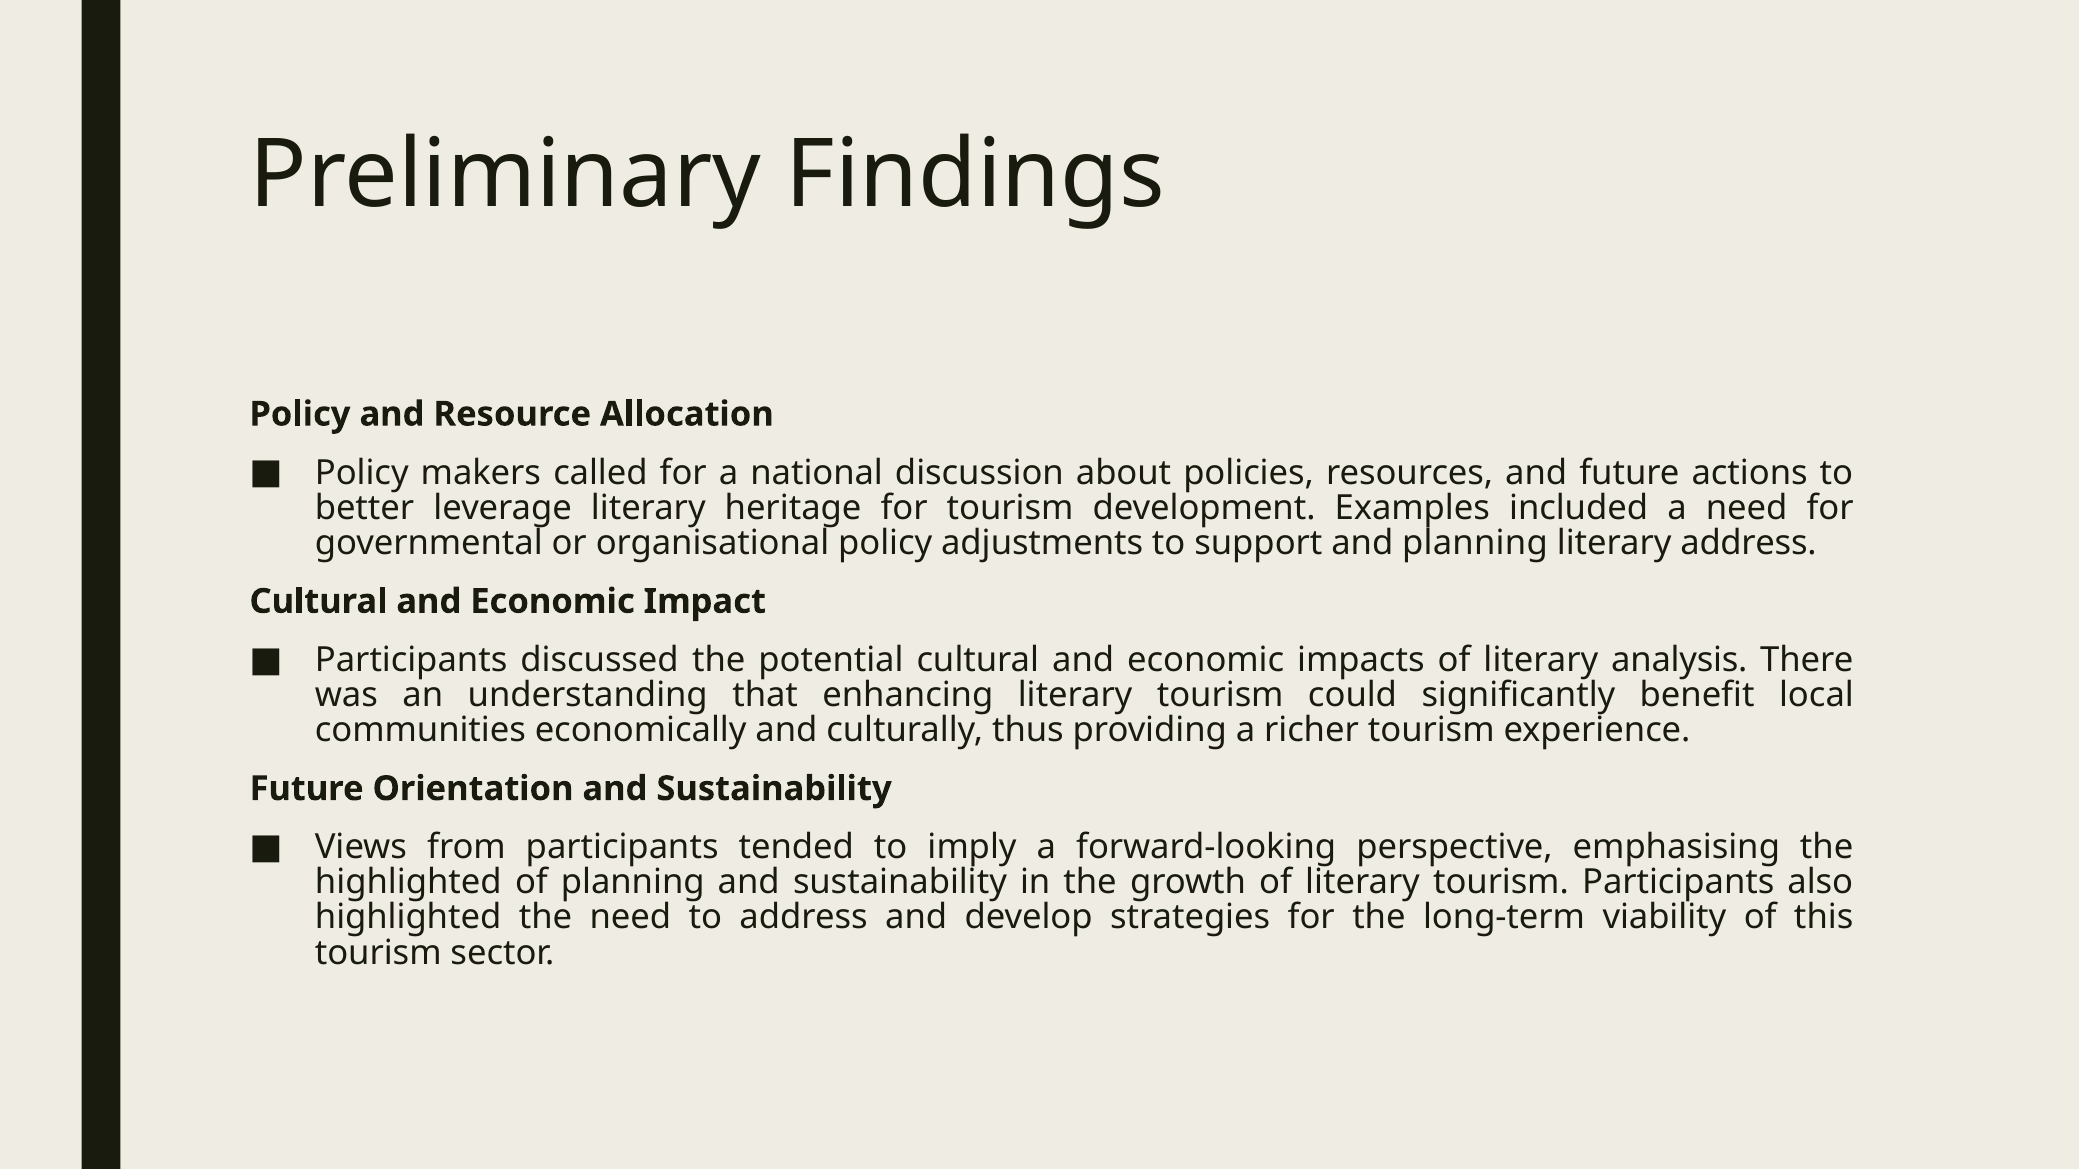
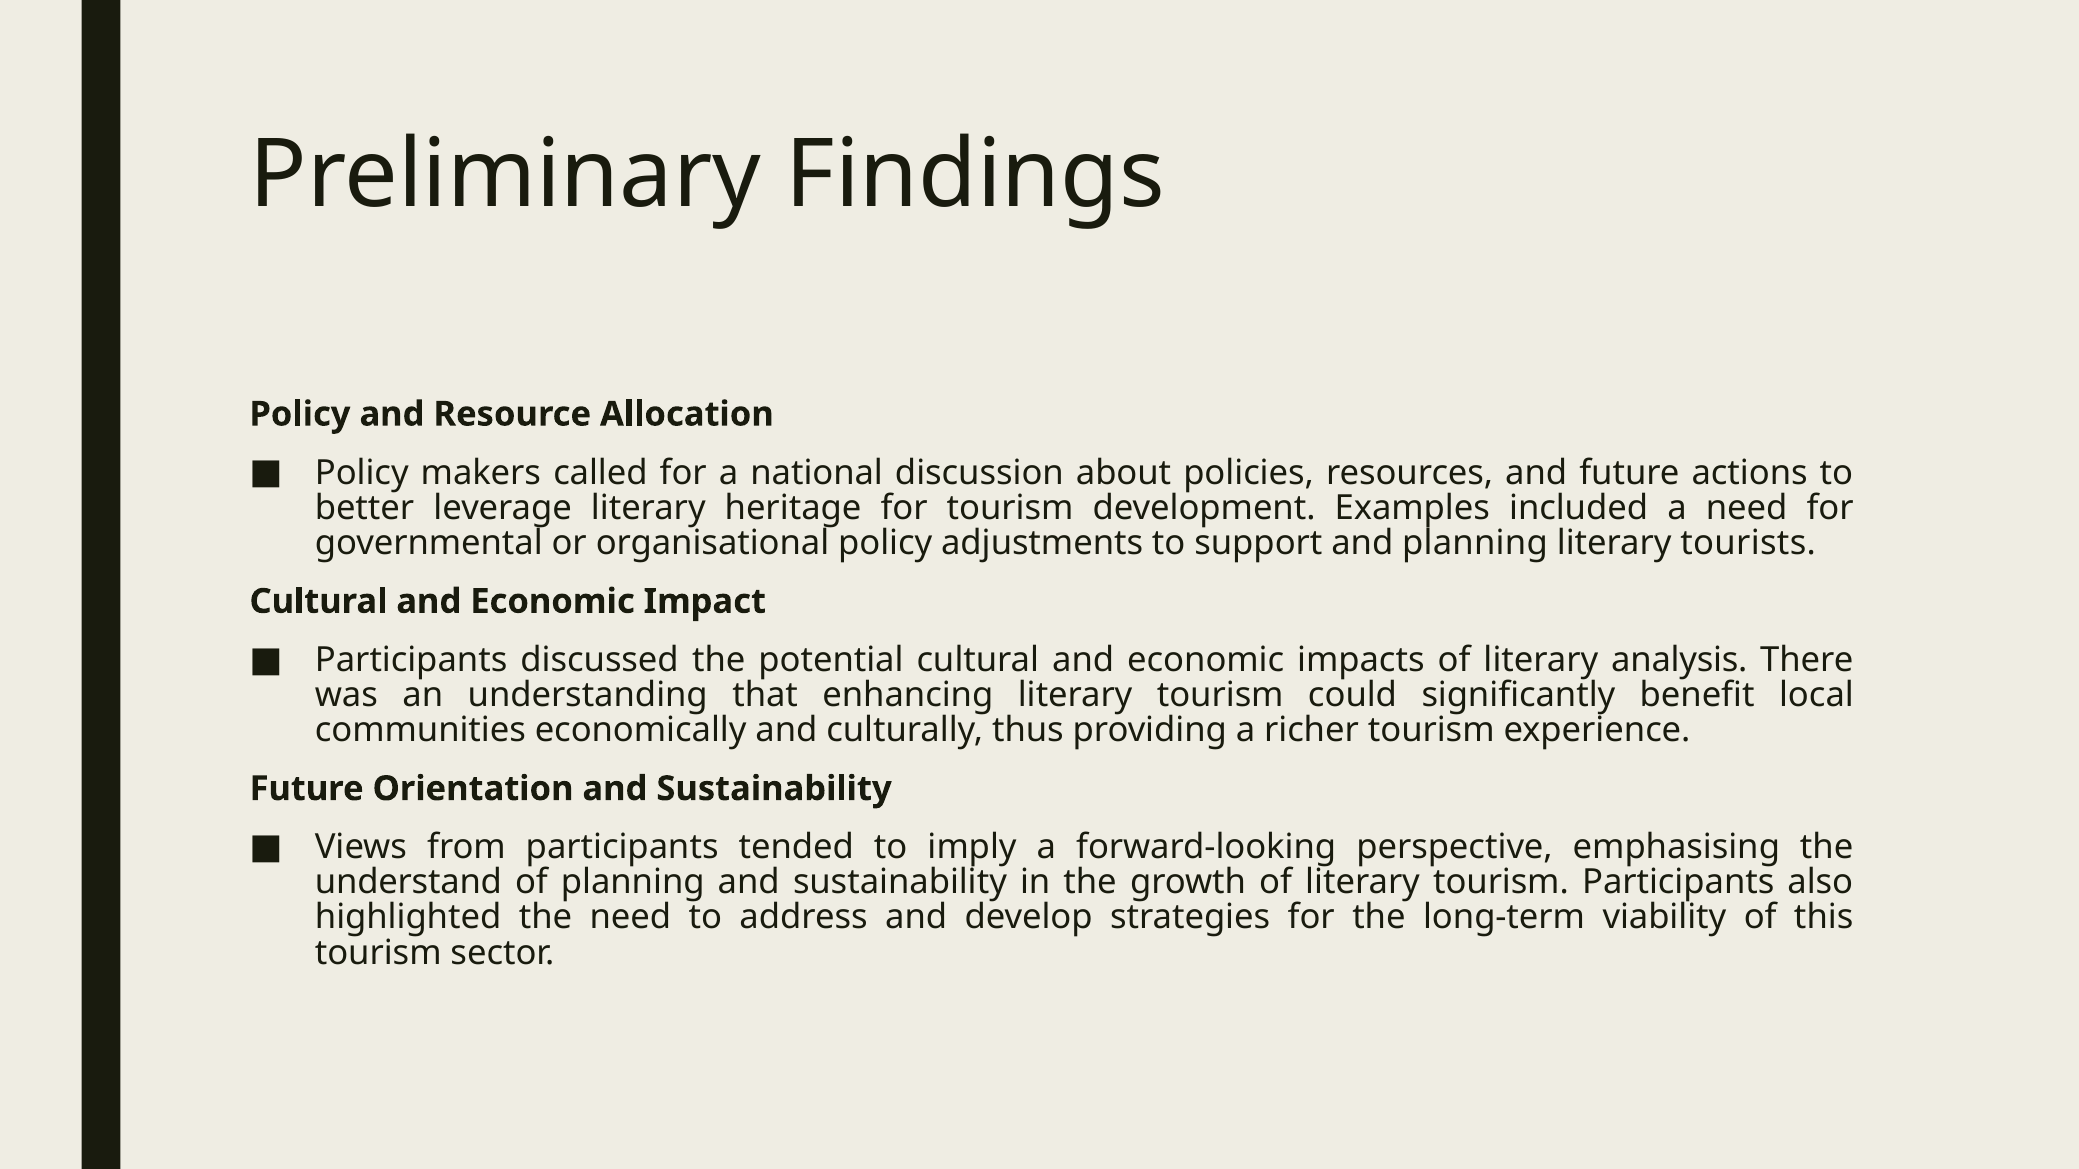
literary address: address -> tourists
highlighted at (408, 883): highlighted -> understand
